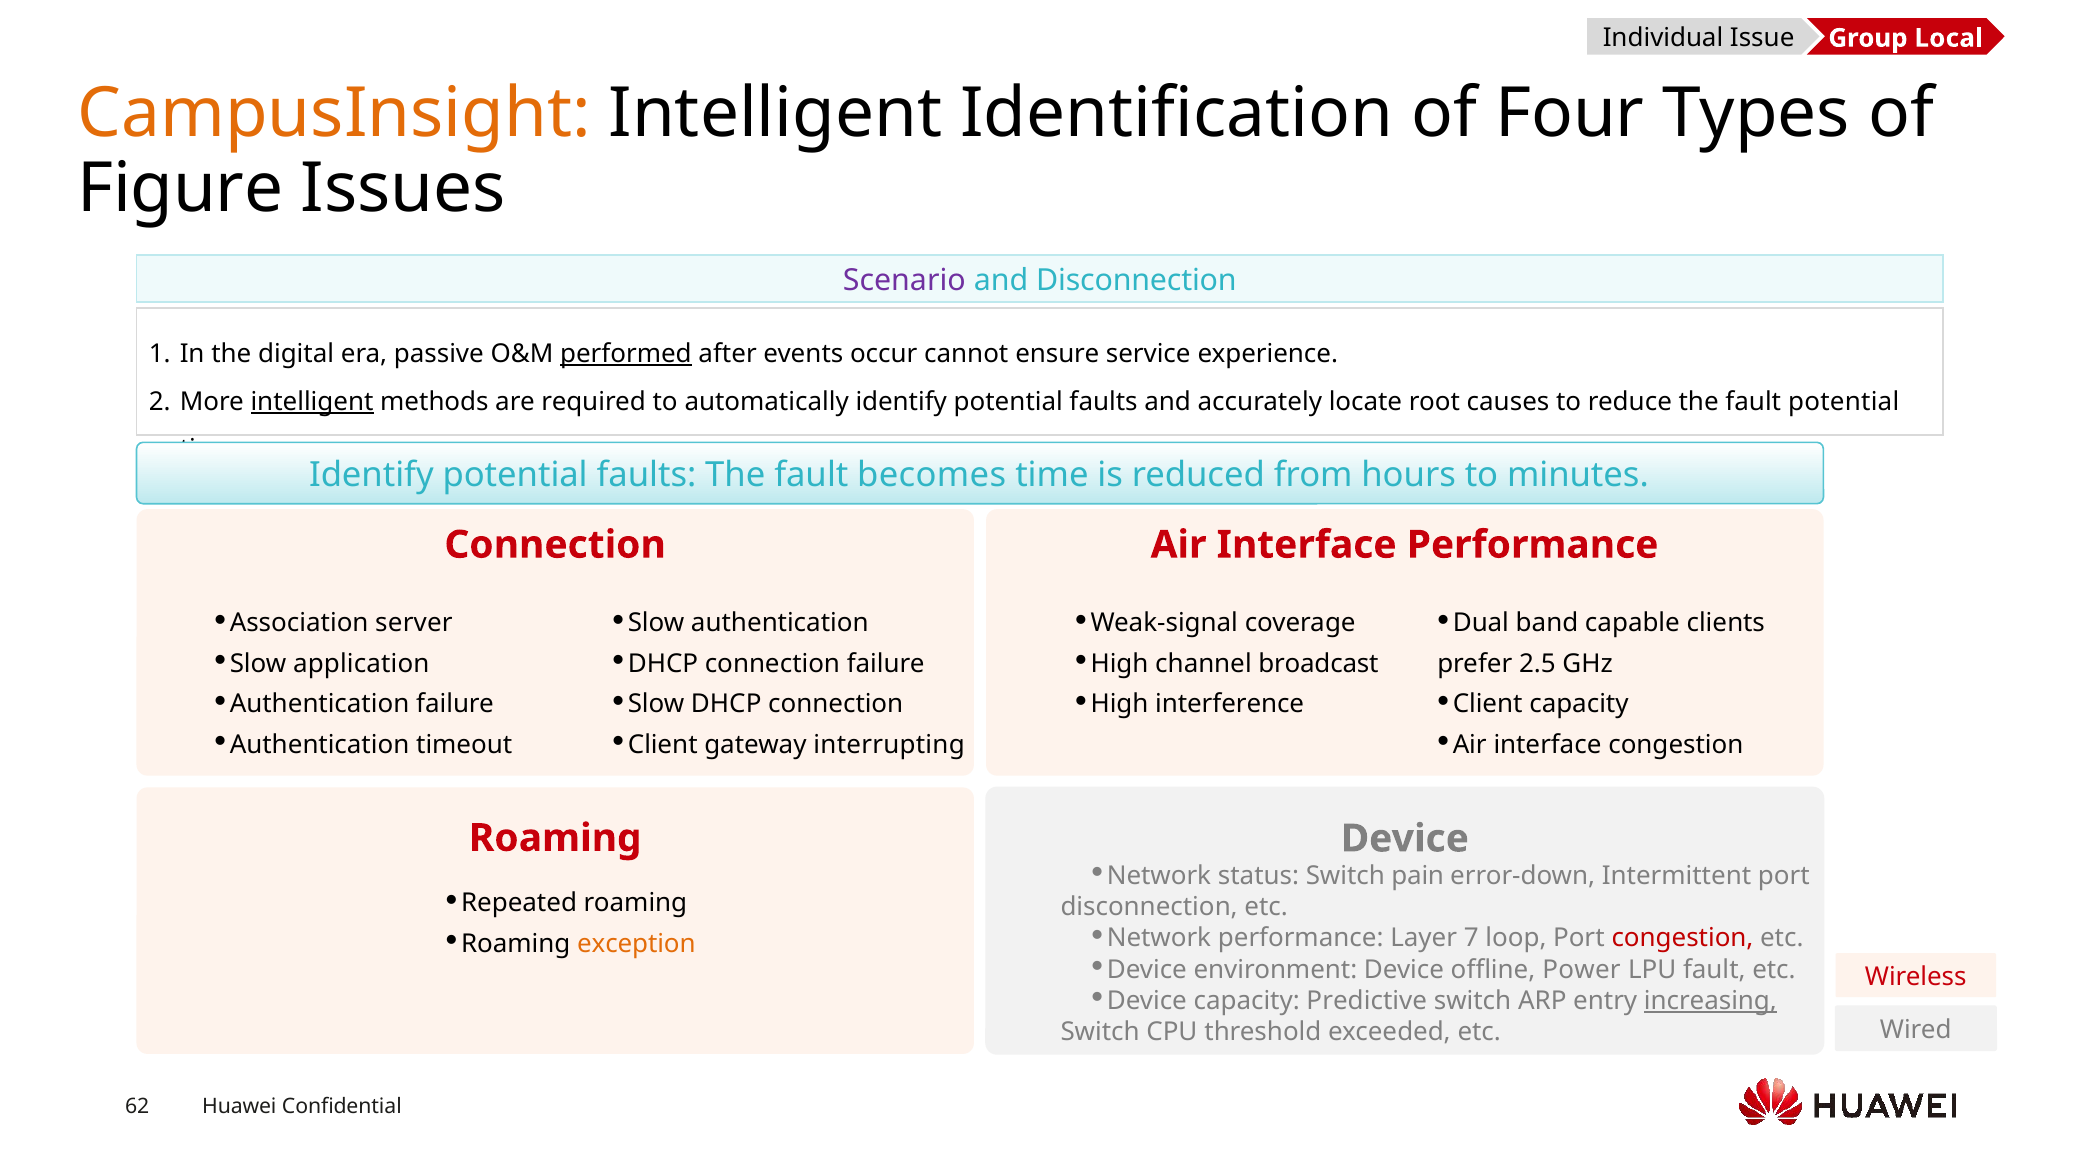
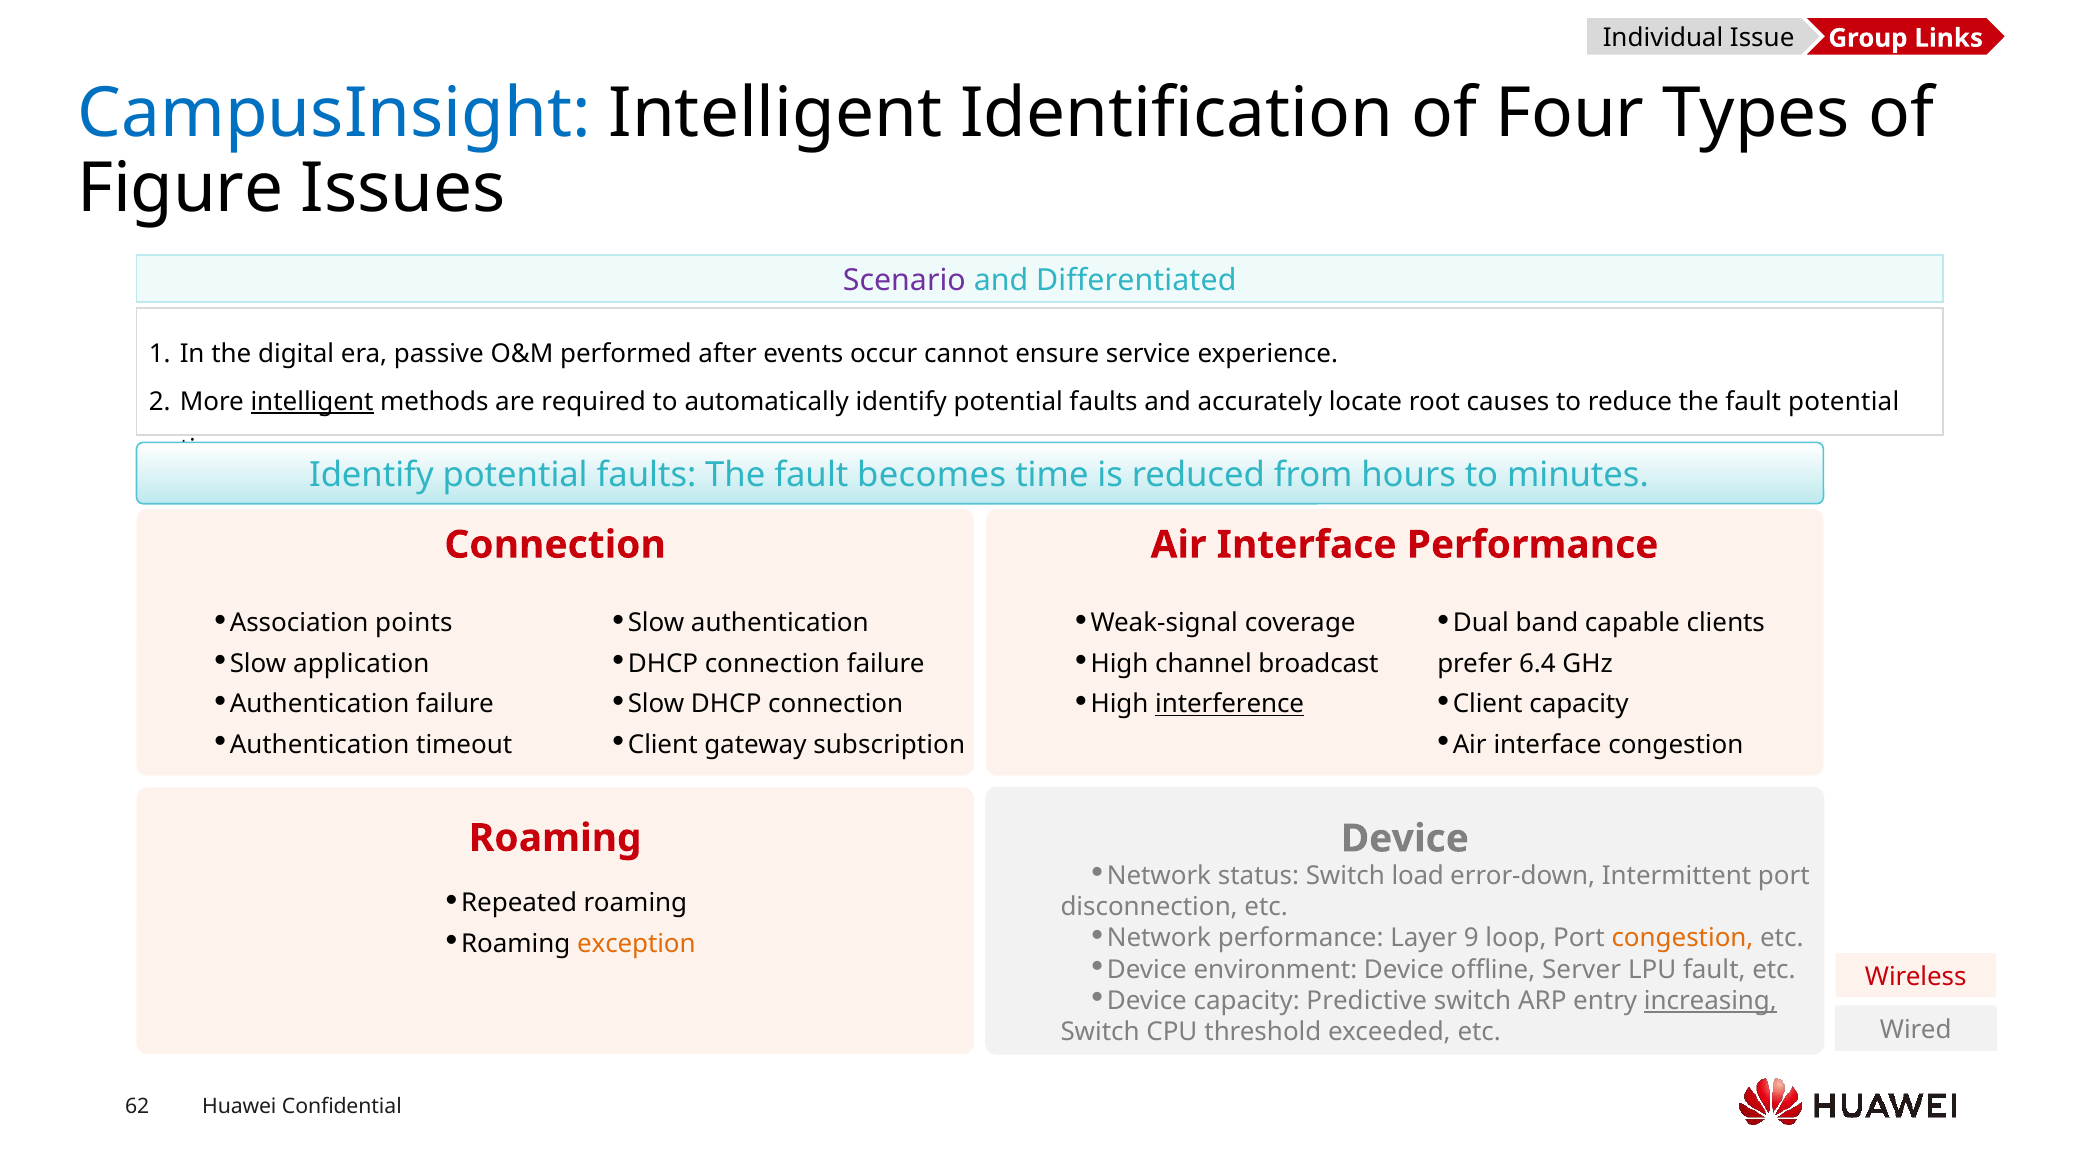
Local: Local -> Links
CampusInsight colour: orange -> blue
and Disconnection: Disconnection -> Differentiated
performed underline: present -> none
server: server -> points
2.5: 2.5 -> 6.4
interference underline: none -> present
interrupting: interrupting -> subscription
pain: pain -> load
7: 7 -> 9
congestion at (1682, 938) colour: red -> orange
Power: Power -> Server
